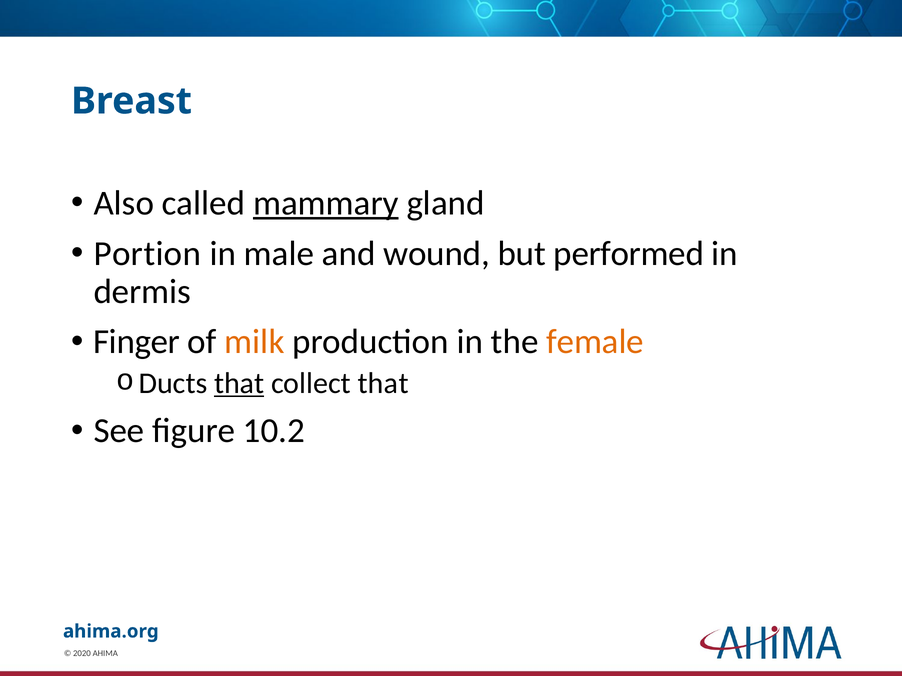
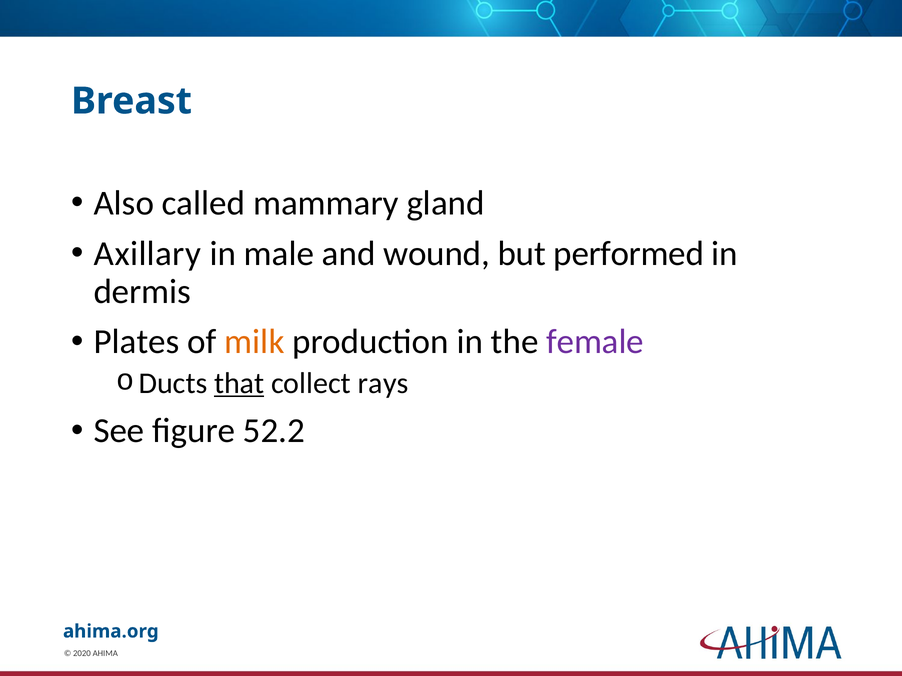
mammary underline: present -> none
Portion: Portion -> Axillary
Finger: Finger -> Plates
female colour: orange -> purple
collect that: that -> rays
10.2: 10.2 -> 52.2
